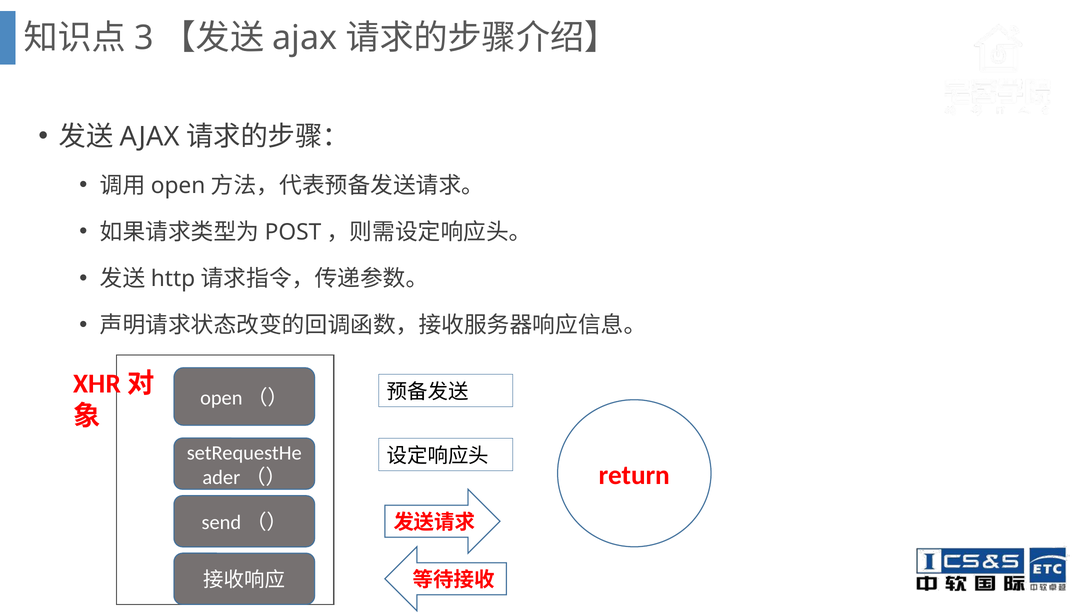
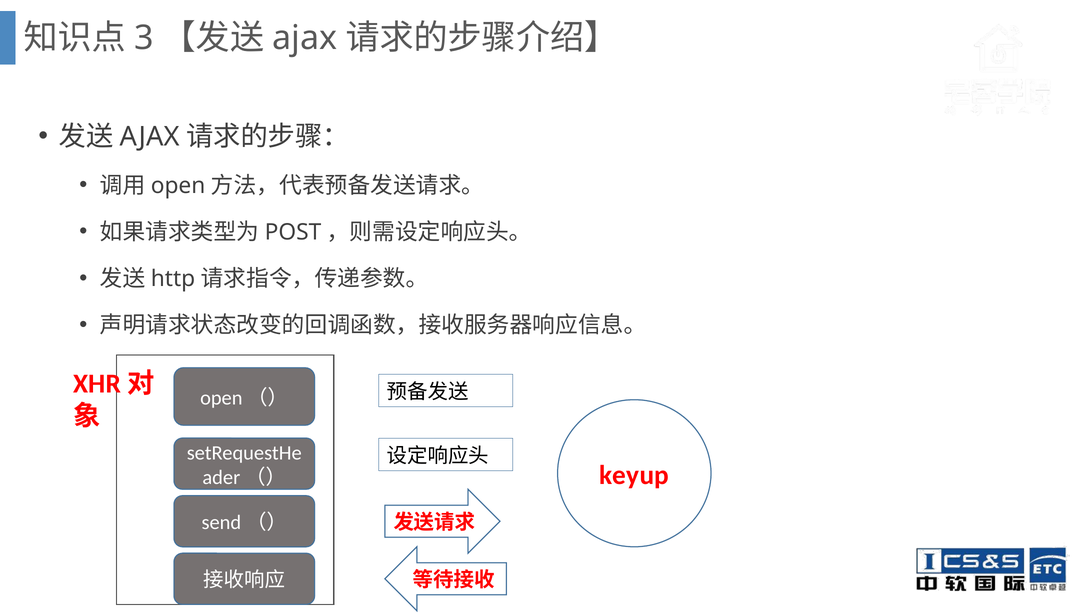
return: return -> keyup
